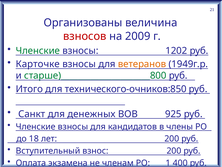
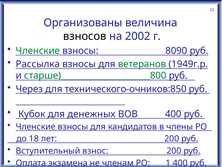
взносов colour: red -> black
2009: 2009 -> 2002
1202: 1202 -> 8090
Карточке: Карточке -> Рассылка
ветеранов colour: orange -> green
Итого: Итого -> Через
Санкт: Санкт -> Кубок
ВОВ 925: 925 -> 400
